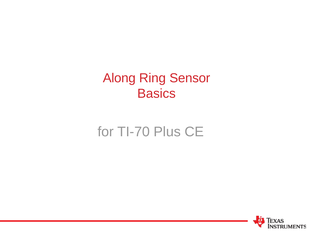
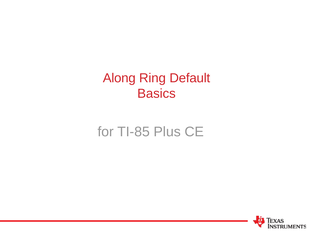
Sensor: Sensor -> Default
TI-70: TI-70 -> TI-85
